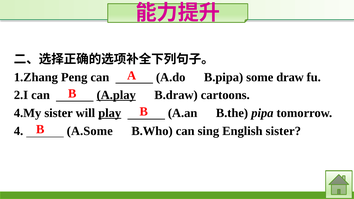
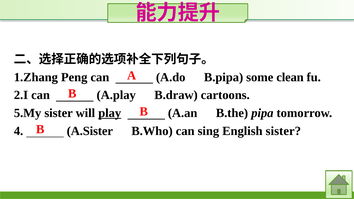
draw: draw -> clean
A.play underline: present -> none
4.My: 4.My -> 5.My
A.Some: A.Some -> A.Sister
